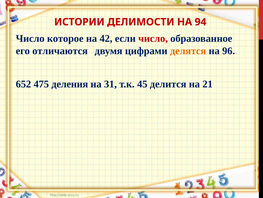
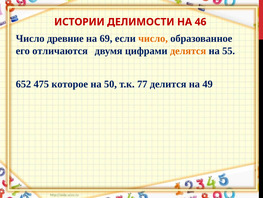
94: 94 -> 46
которое: которое -> древние
42: 42 -> 69
число at (153, 38) colour: red -> orange
96: 96 -> 55
деления: деления -> которое
31: 31 -> 50
45: 45 -> 77
21: 21 -> 49
